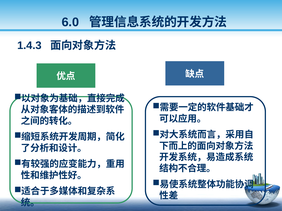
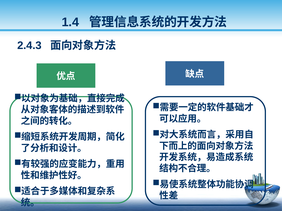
6.0: 6.0 -> 1.4
1.4.3: 1.4.3 -> 2.4.3
